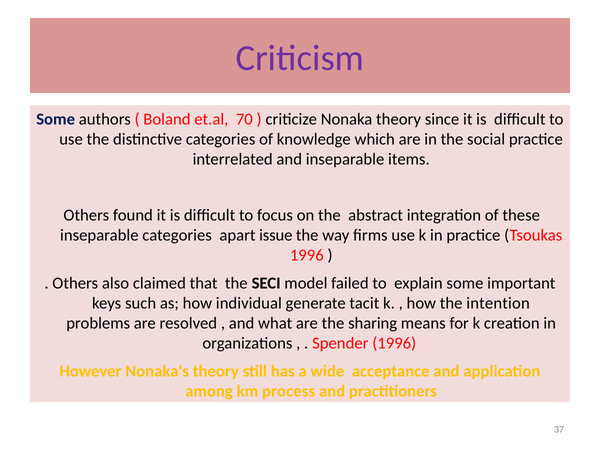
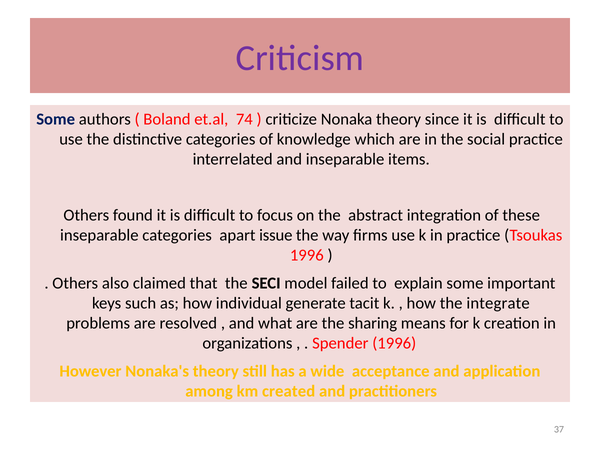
70: 70 -> 74
intention: intention -> integrate
process: process -> created
